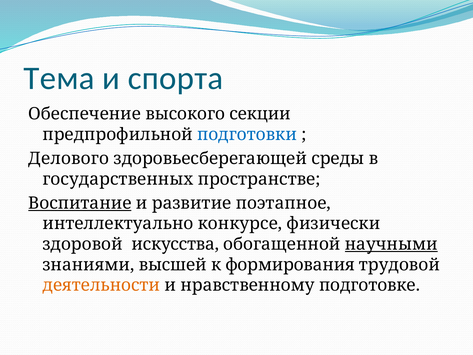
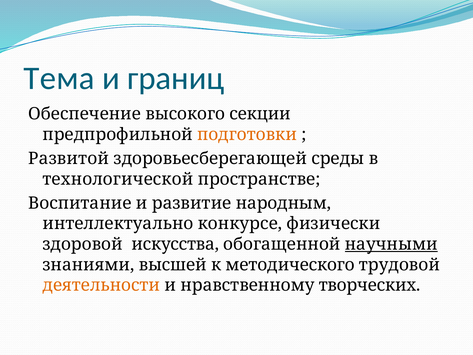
спорта: спорта -> границ
подготовки colour: blue -> orange
Делового: Делового -> Развитой
государственных: государственных -> технологической
Воспитание underline: present -> none
поэтапное: поэтапное -> народным
формирования: формирования -> методического
подготовке: подготовке -> творческих
